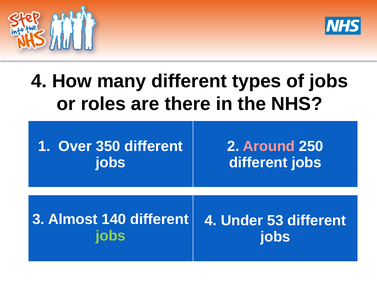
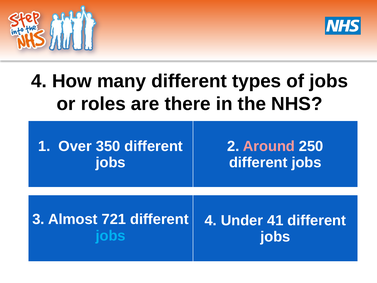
140: 140 -> 721
53: 53 -> 41
jobs at (111, 235) colour: light green -> light blue
